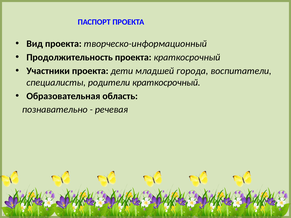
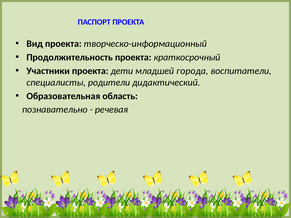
родители краткосрочный: краткосрочный -> дидактический
